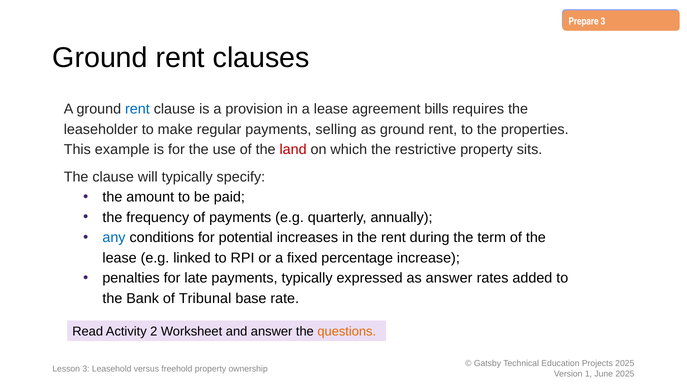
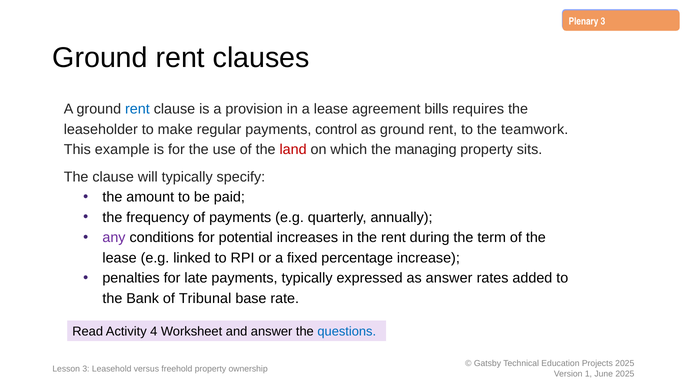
Prepare: Prepare -> Plenary
selling: selling -> control
properties: properties -> teamwork
restrictive: restrictive -> managing
any colour: blue -> purple
2: 2 -> 4
questions colour: orange -> blue
